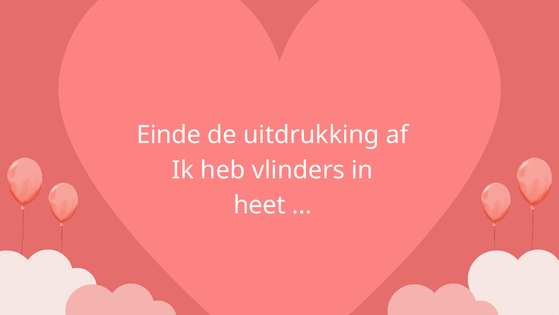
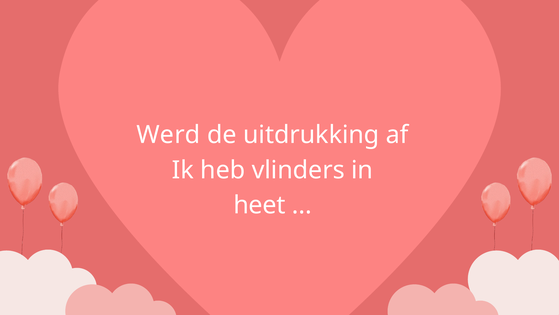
Einde: Einde -> Werd
